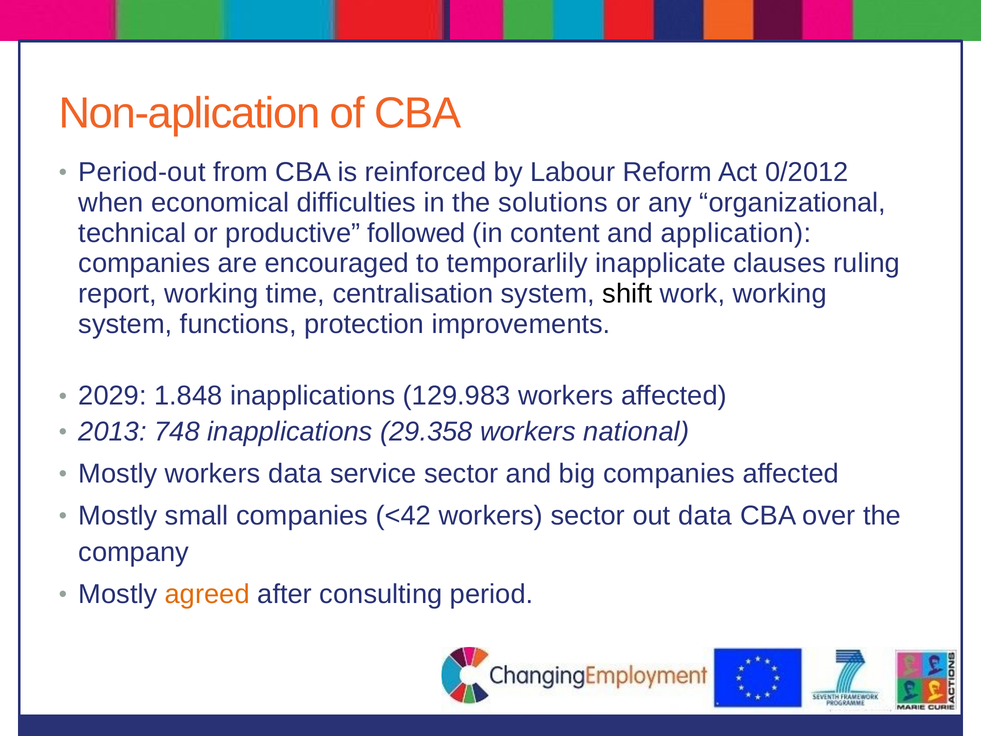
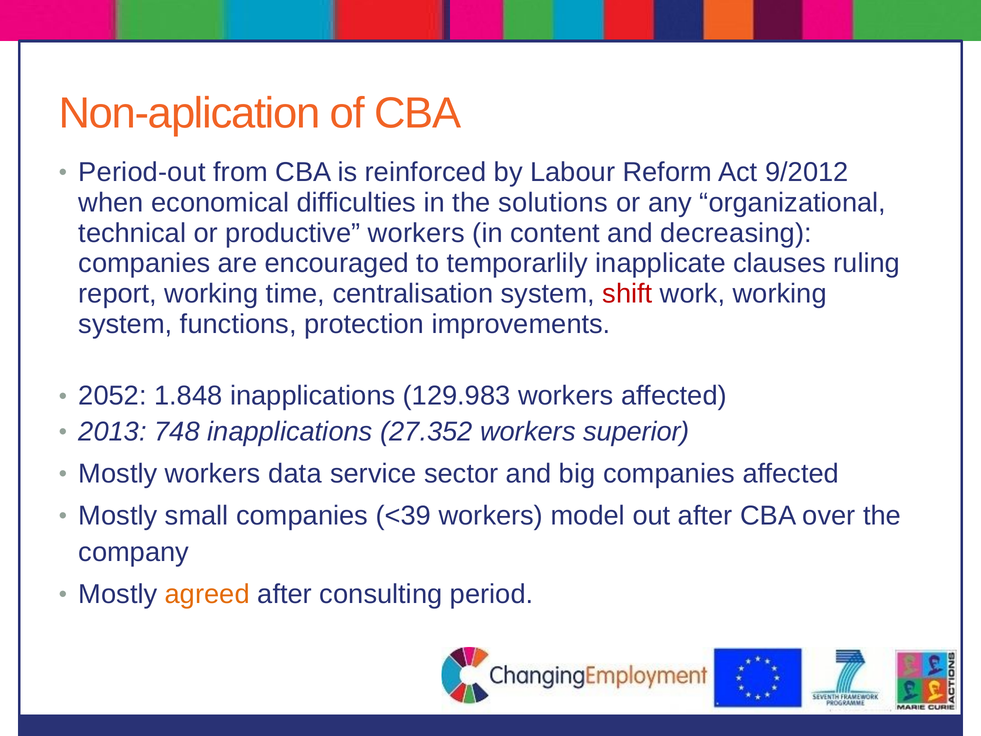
0/2012: 0/2012 -> 9/2012
productive followed: followed -> workers
application: application -> decreasing
shift colour: black -> red
2029: 2029 -> 2052
29.358: 29.358 -> 27.352
national: national -> superior
<42: <42 -> <39
workers sector: sector -> model
out data: data -> after
